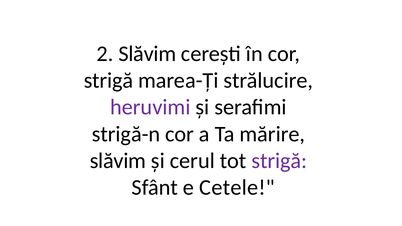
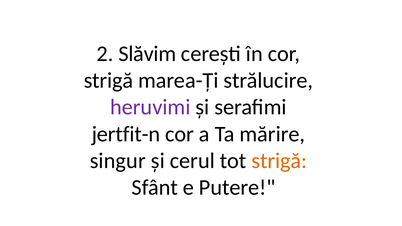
strigă-n: strigă-n -> jertfit-n
slăvim at (118, 161): slăvim -> singur
strigă at (279, 161) colour: purple -> orange
Cetele: Cetele -> Putere
